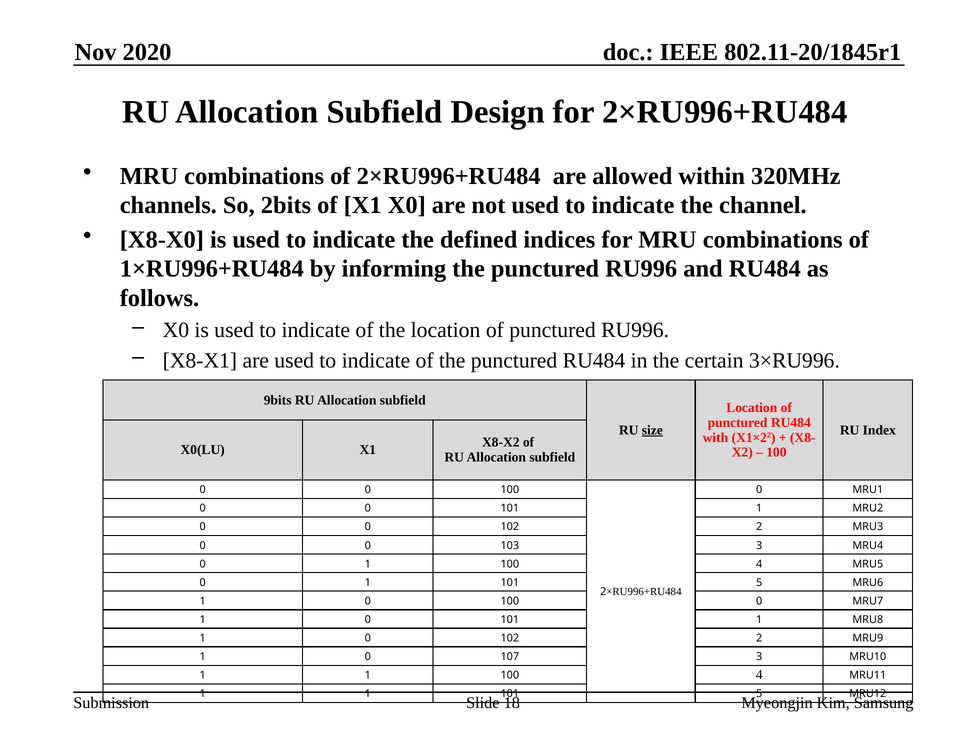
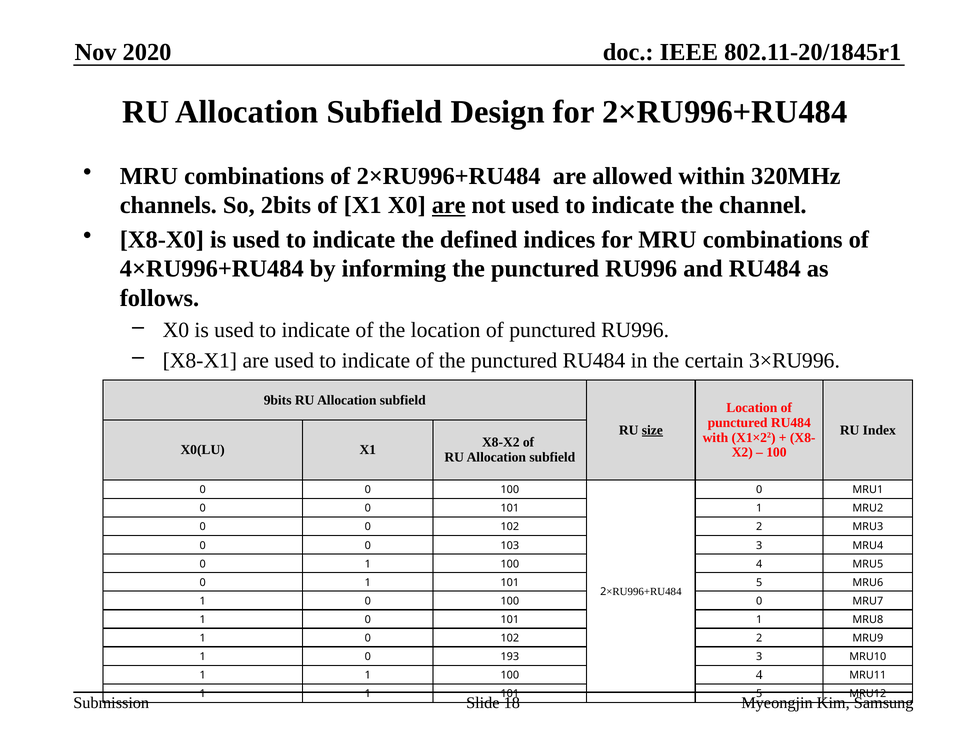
are at (449, 205) underline: none -> present
1×RU996+RU484: 1×RU996+RU484 -> 4×RU996+RU484
107: 107 -> 193
